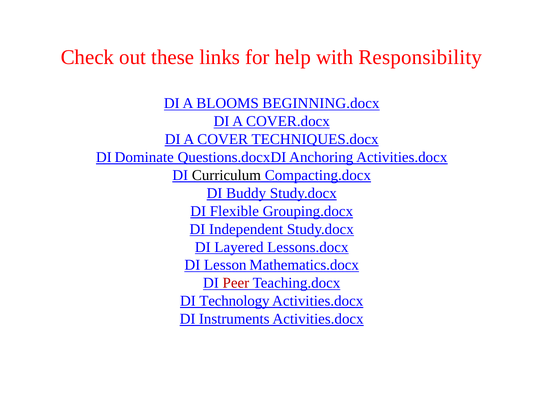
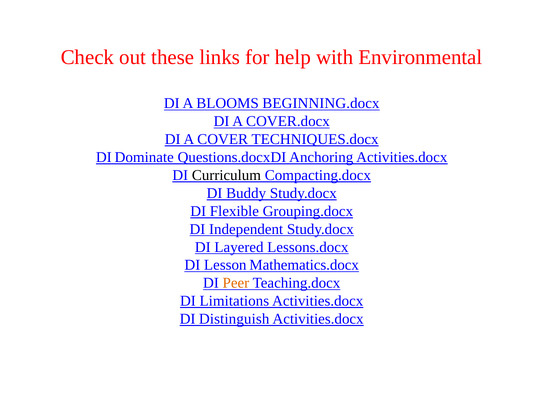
Responsibility: Responsibility -> Environmental
Peer colour: red -> orange
Technology: Technology -> Limitations
Instruments: Instruments -> Distinguish
